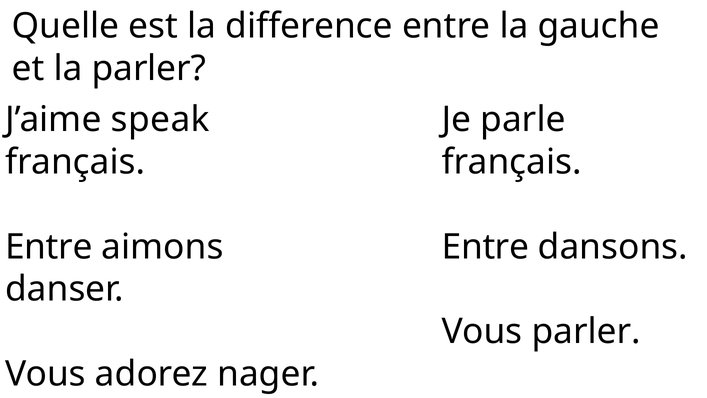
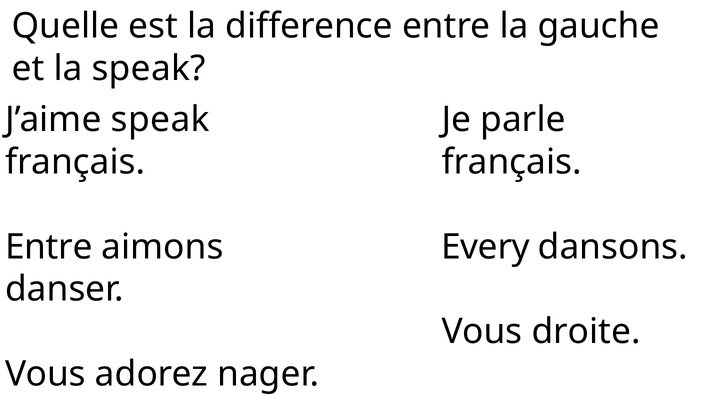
la parler: parler -> speak
Entre at (485, 247): Entre -> Every
Vous parler: parler -> droite
